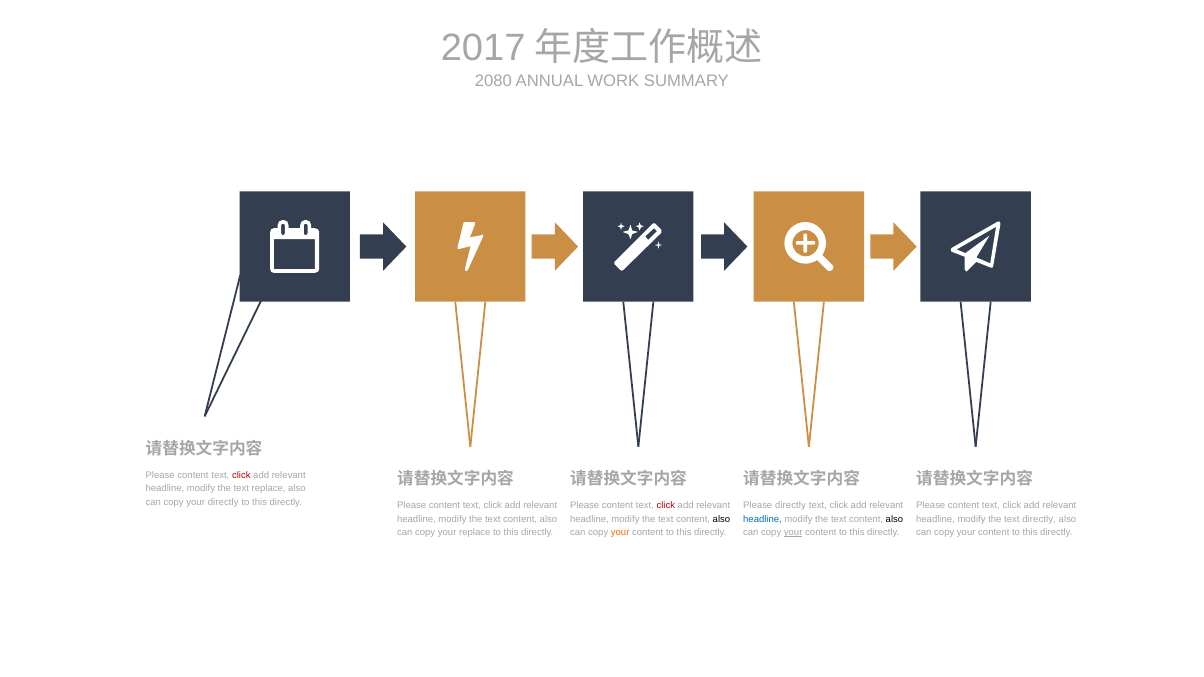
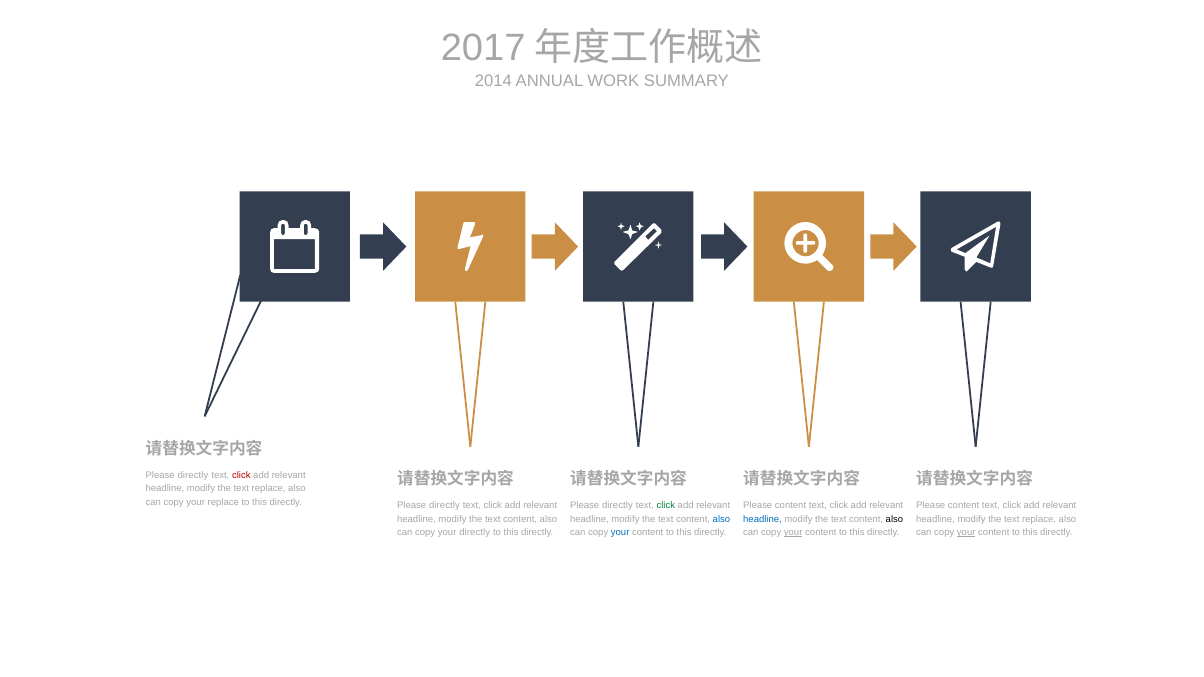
2080: 2080 -> 2014
content at (193, 475): content -> directly
your directly: directly -> replace
content at (445, 506): content -> directly
content at (618, 506): content -> directly
click at (666, 506) colour: red -> green
directly at (791, 506): directly -> content
also at (721, 519) colour: black -> blue
directly at (1039, 519): directly -> replace
your replace: replace -> directly
your at (620, 533) colour: orange -> blue
your at (966, 533) underline: none -> present
